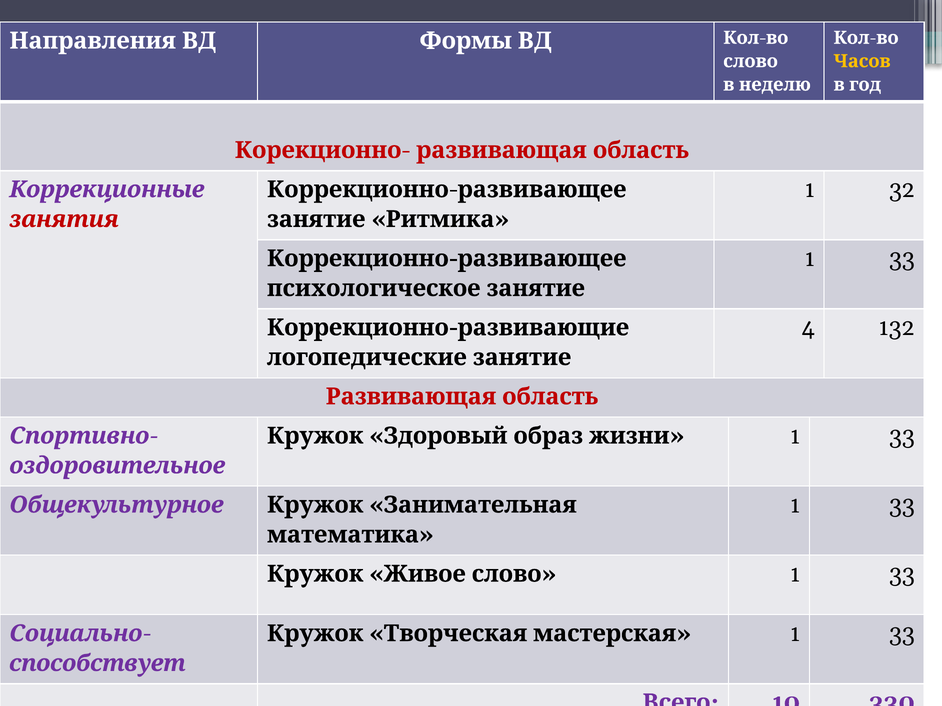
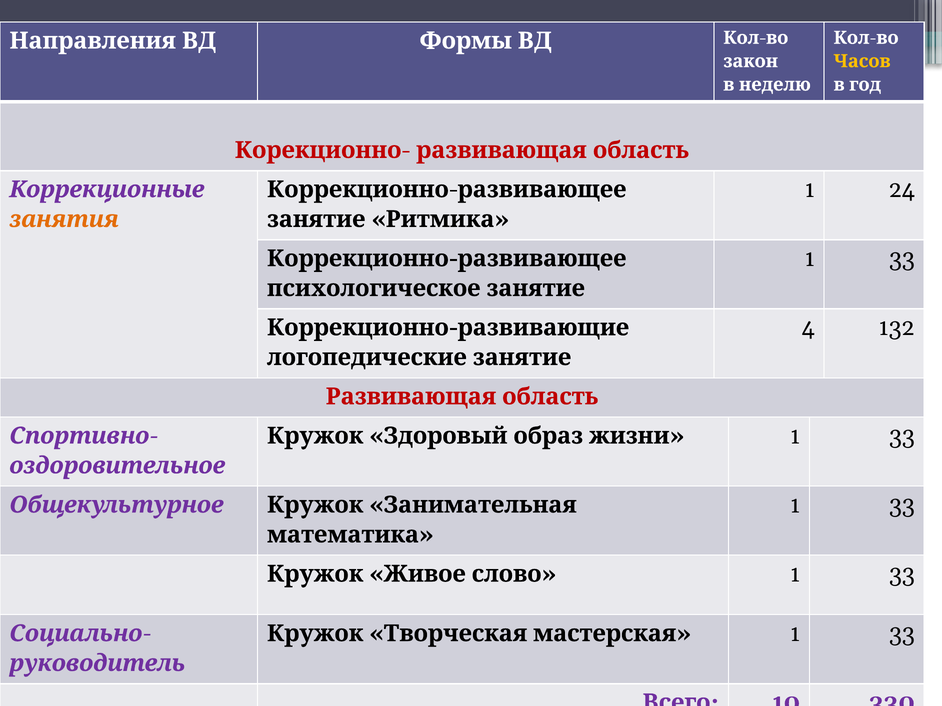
слово at (751, 61): слово -> закон
32: 32 -> 24
занятия colour: red -> orange
способствует: способствует -> руководитель
